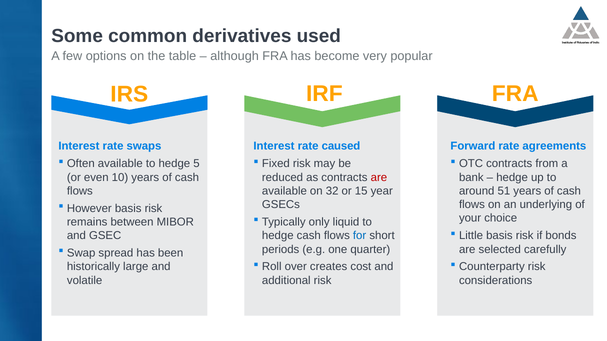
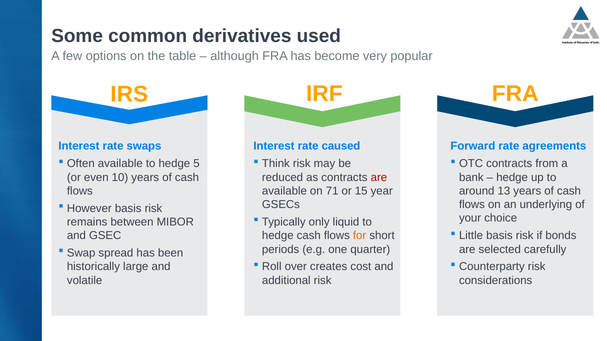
Fixed: Fixed -> Think
32: 32 -> 71
51: 51 -> 13
for colour: blue -> orange
